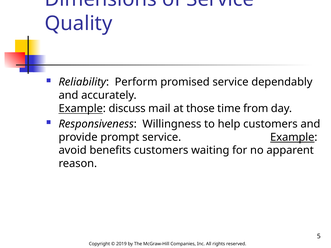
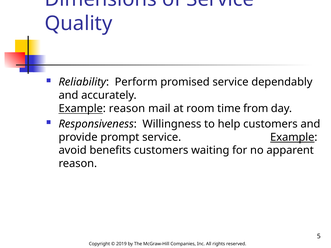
Example discuss: discuss -> reason
those: those -> room
